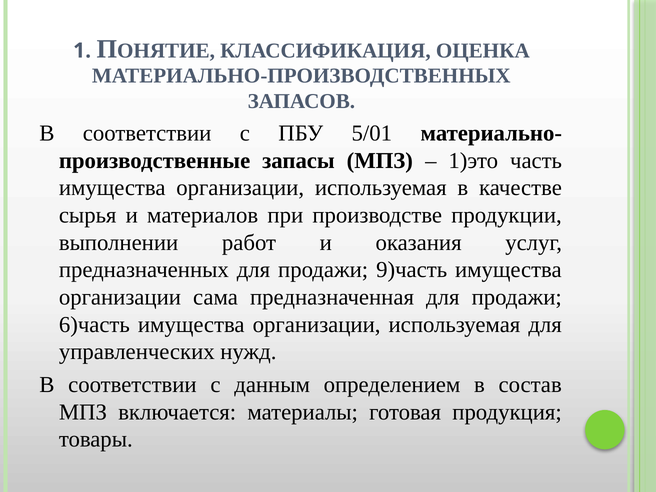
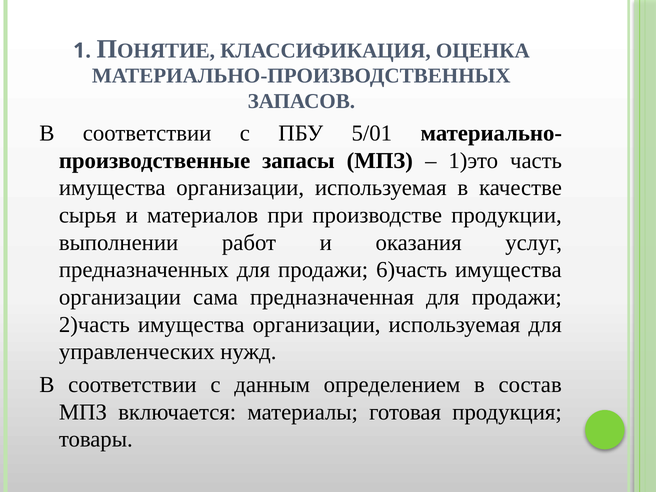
9)часть: 9)часть -> 6)часть
6)часть: 6)часть -> 2)часть
